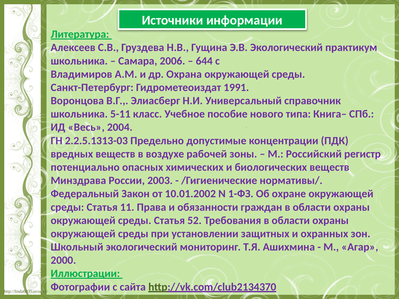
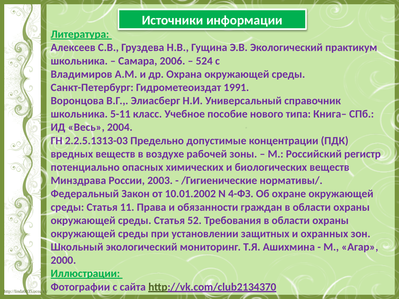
644: 644 -> 524
1-ФЗ: 1-ФЗ -> 4-ФЗ
